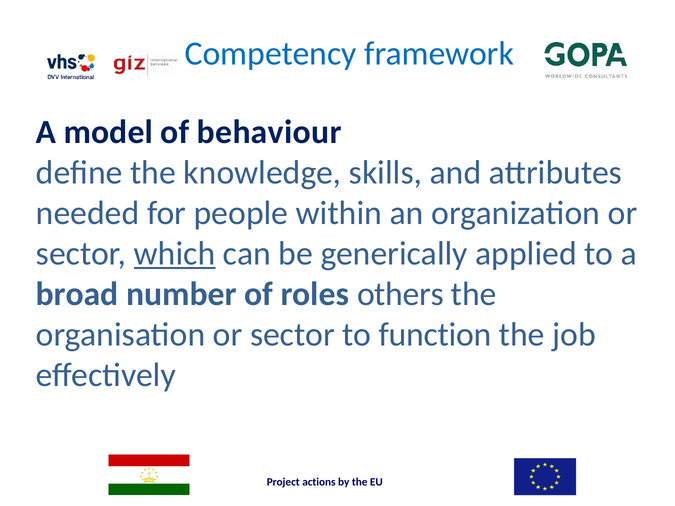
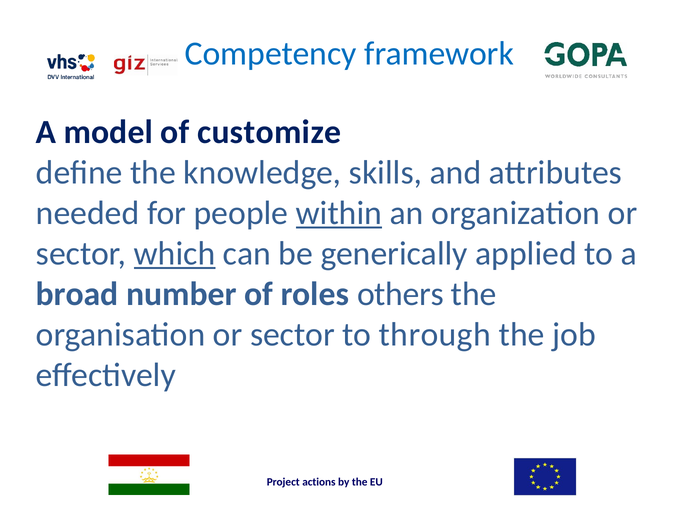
behaviour: behaviour -> customize
within underline: none -> present
function: function -> through
